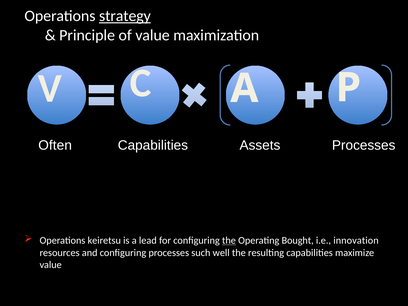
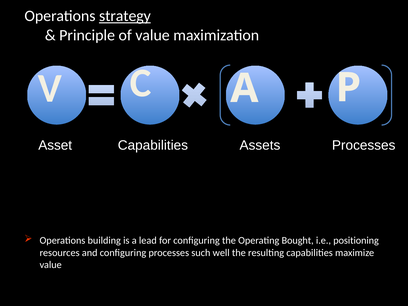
Often: Often -> Asset
keiretsu: keiretsu -> building
the at (229, 240) underline: present -> none
innovation: innovation -> positioning
